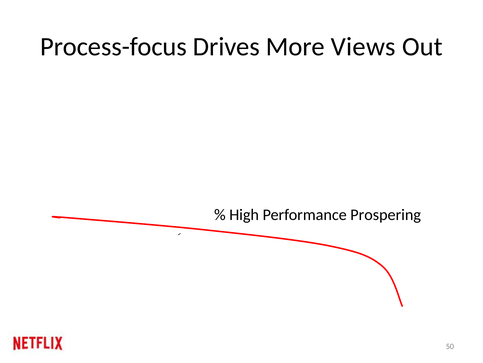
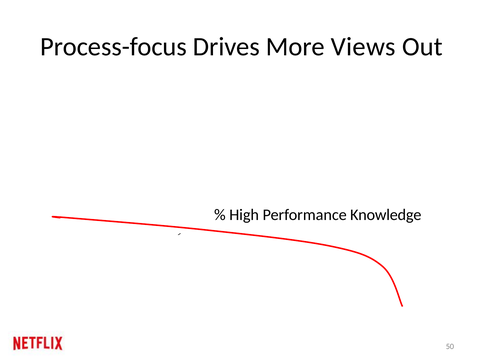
Prospering: Prospering -> Knowledge
